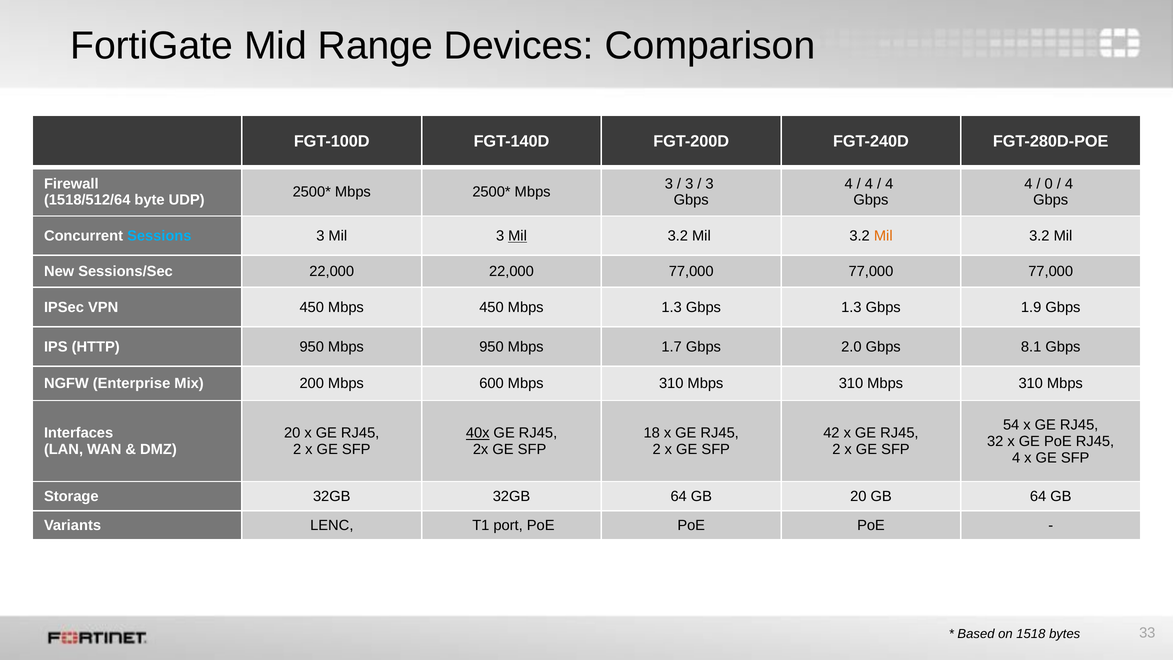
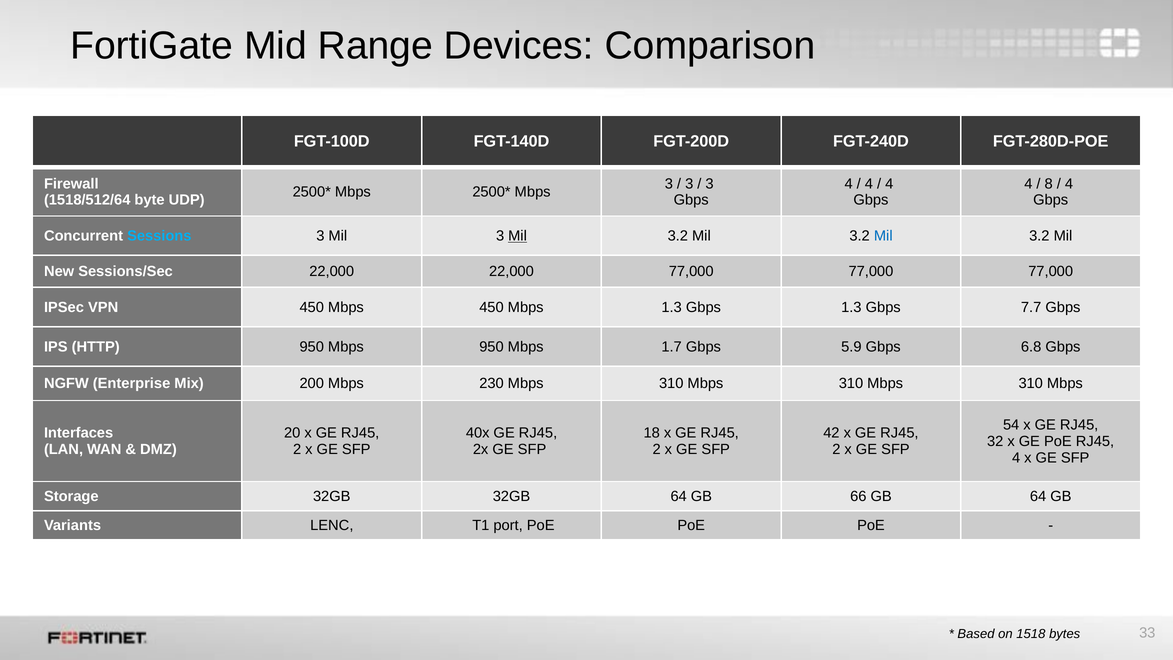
0: 0 -> 8
Mil at (883, 236) colour: orange -> blue
1.9: 1.9 -> 7.7
2.0: 2.0 -> 5.9
8.1: 8.1 -> 6.8
600: 600 -> 230
40x underline: present -> none
GB 20: 20 -> 66
